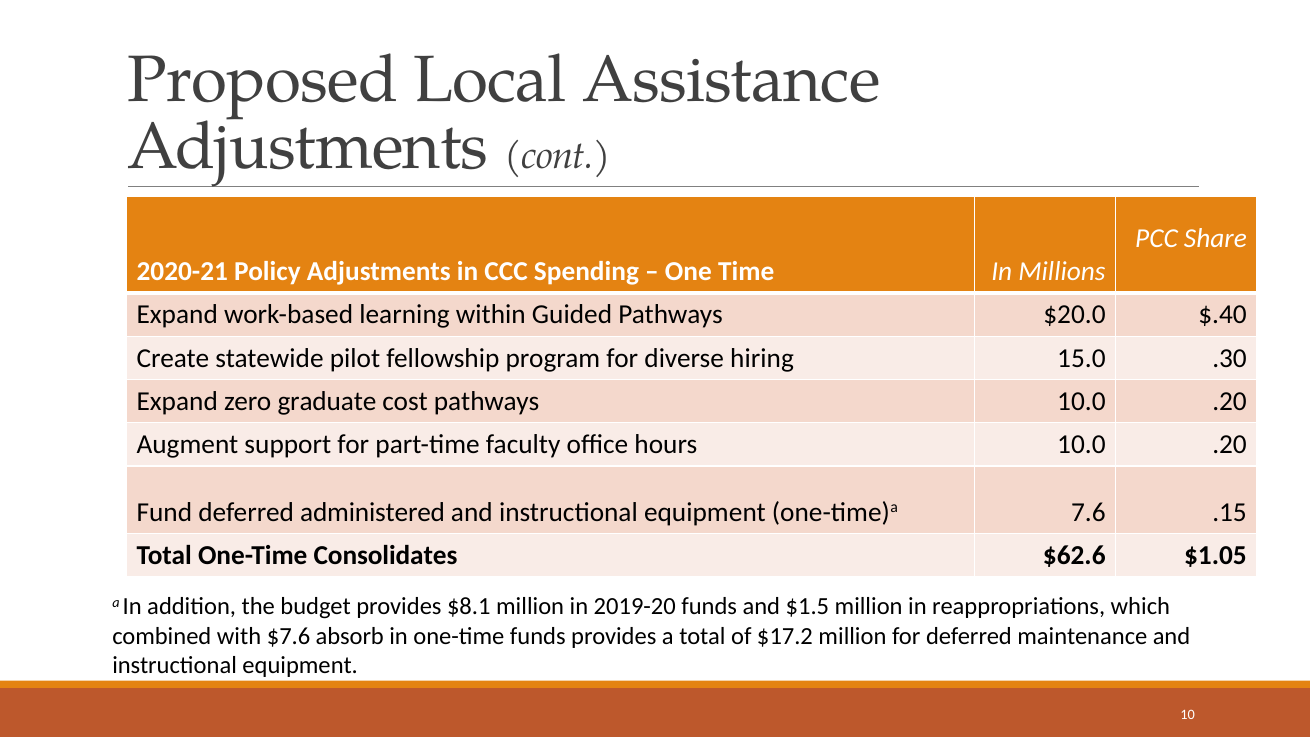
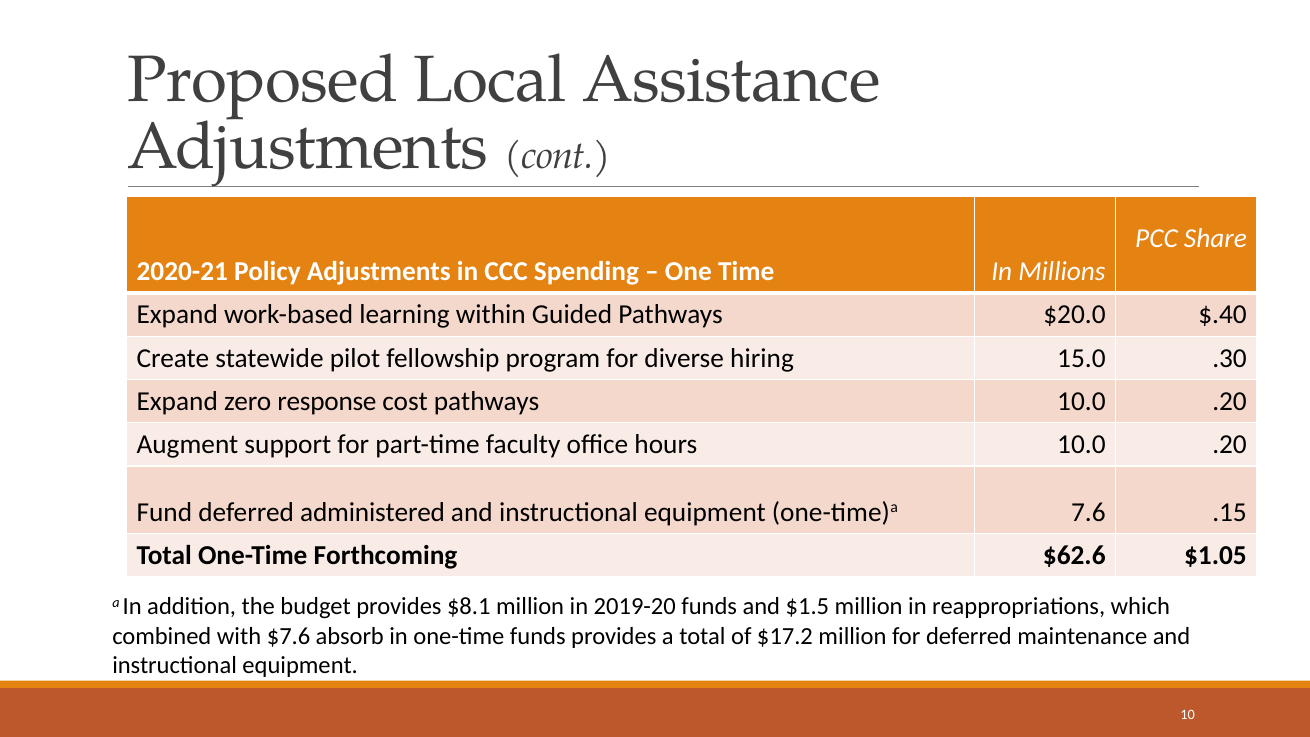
graduate: graduate -> response
Consolidates: Consolidates -> Forthcoming
